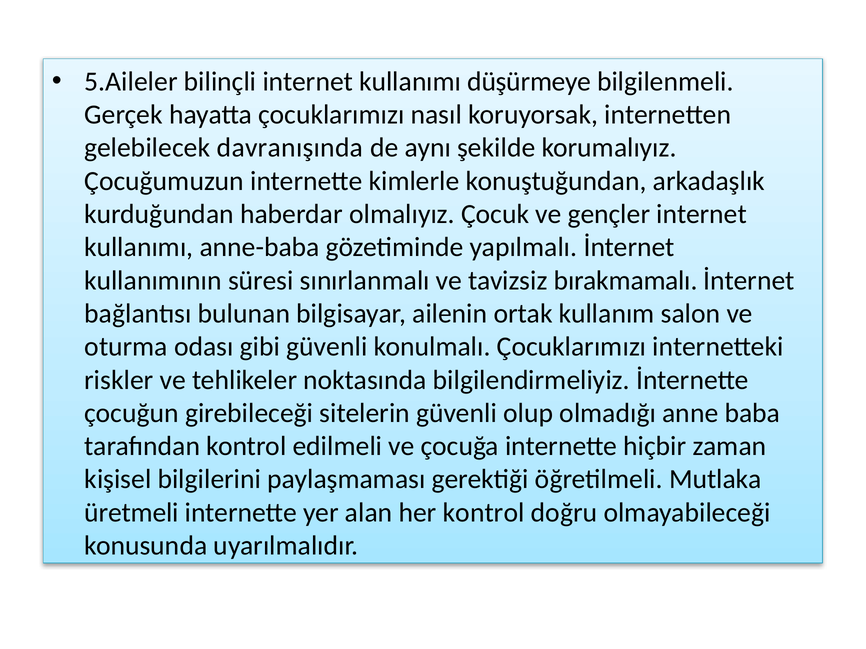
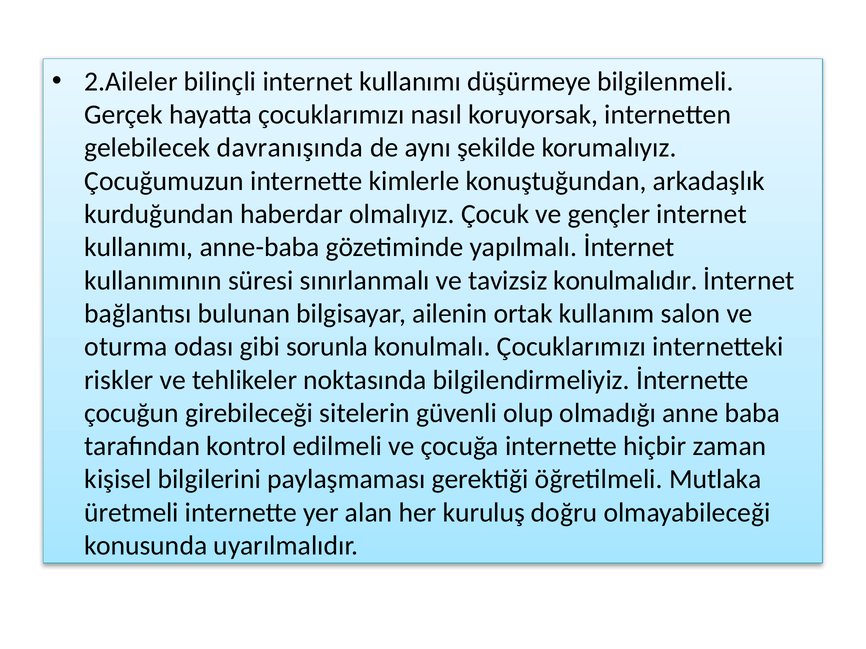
5.Aileler: 5.Aileler -> 2.Aileler
bırakmamalı: bırakmamalı -> konulmalıdır
gibi güvenli: güvenli -> sorunla
her kontrol: kontrol -> kuruluş
